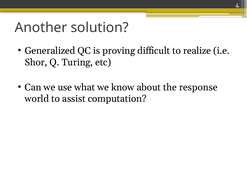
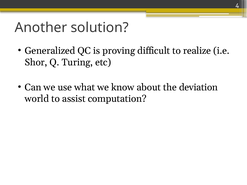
response: response -> deviation
